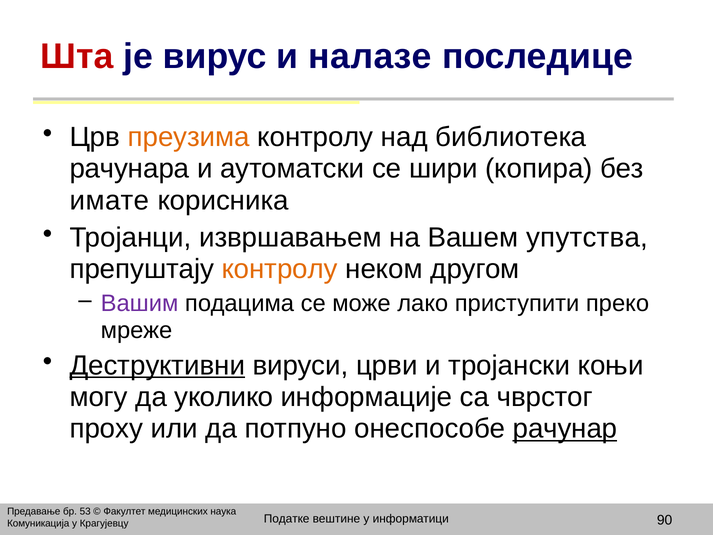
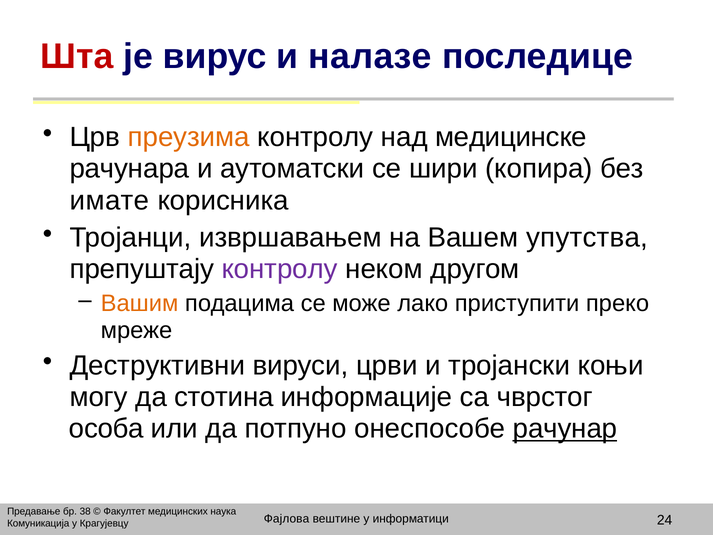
библиотека: библиотека -> медицинске
контролу at (280, 269) colour: orange -> purple
Вашим colour: purple -> orange
Деструктивни underline: present -> none
уколико: уколико -> стотина
проxy: проxy -> особа
53: 53 -> 38
Податке: Податке -> Фајлова
90: 90 -> 24
